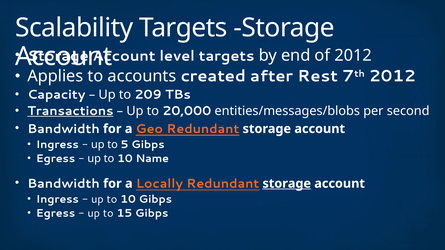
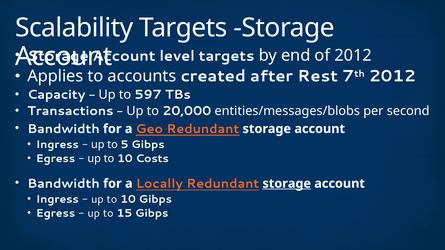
209: 209 -> 597
Transactions underline: present -> none
Name: Name -> Costs
